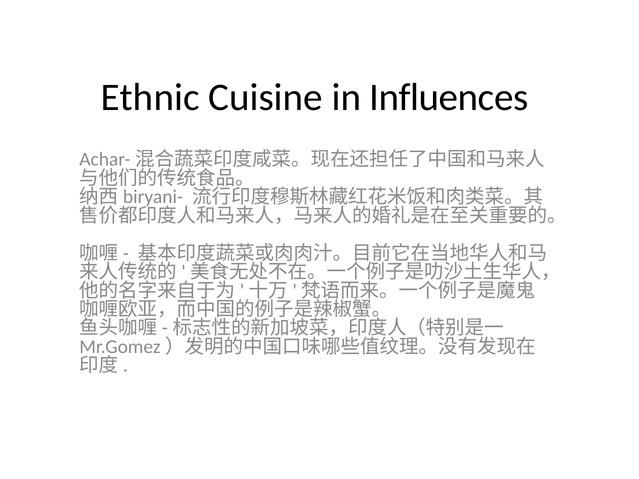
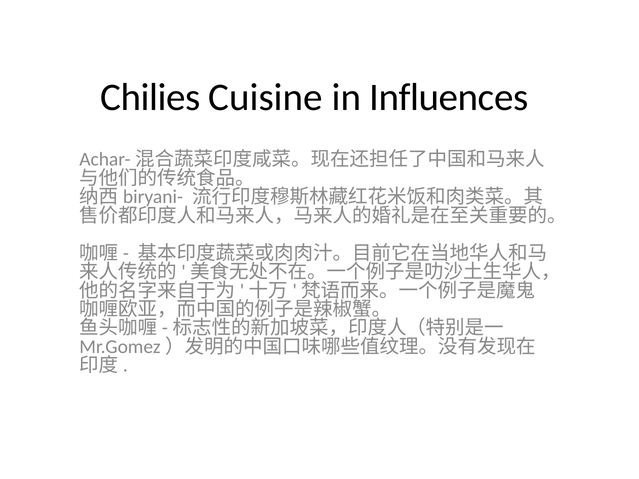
Ethnic: Ethnic -> Chilies
